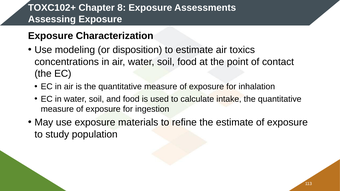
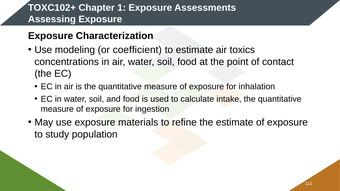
8: 8 -> 1
disposition: disposition -> coefficient
